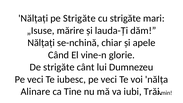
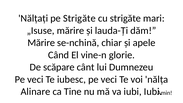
Nălțați at (41, 43): Nălțați -> Mărire
De strigăte: strigăte -> scăpare
iubi Trăi: Trăi -> Iubi
